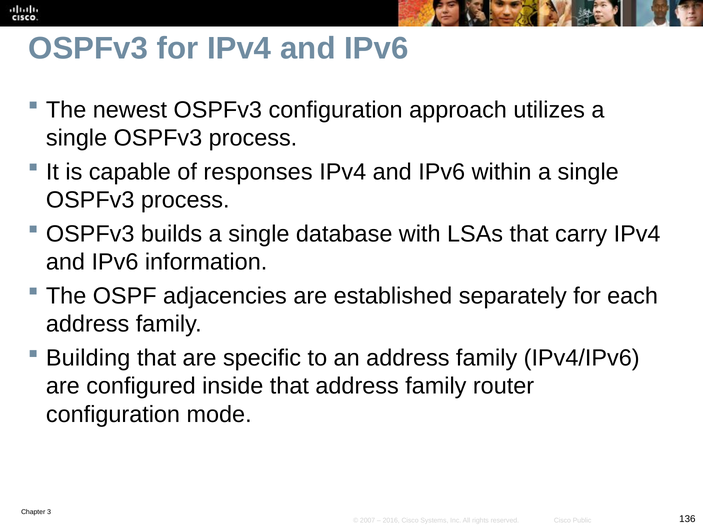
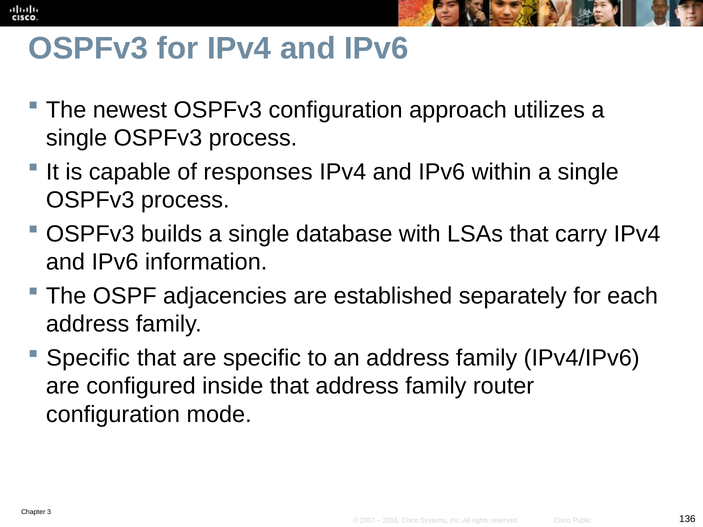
Building at (88, 358): Building -> Specific
